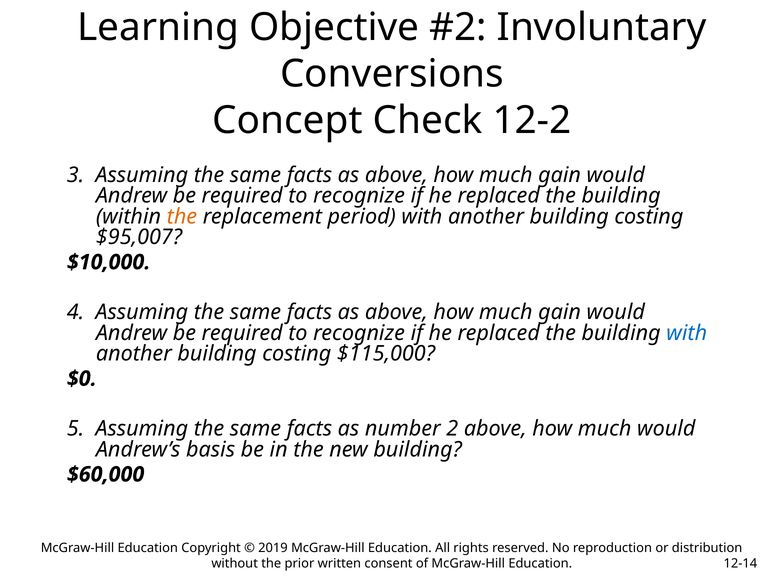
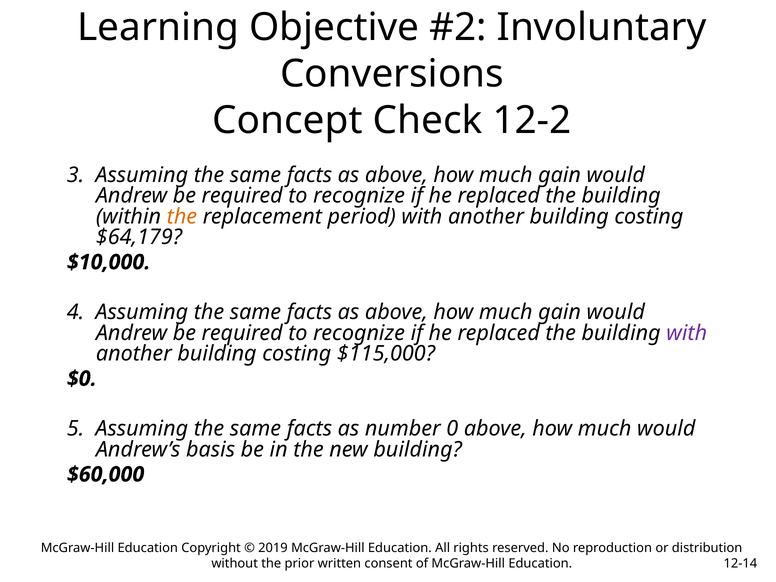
$95,007: $95,007 -> $64,179
with at (687, 333) colour: blue -> purple
2: 2 -> 0
